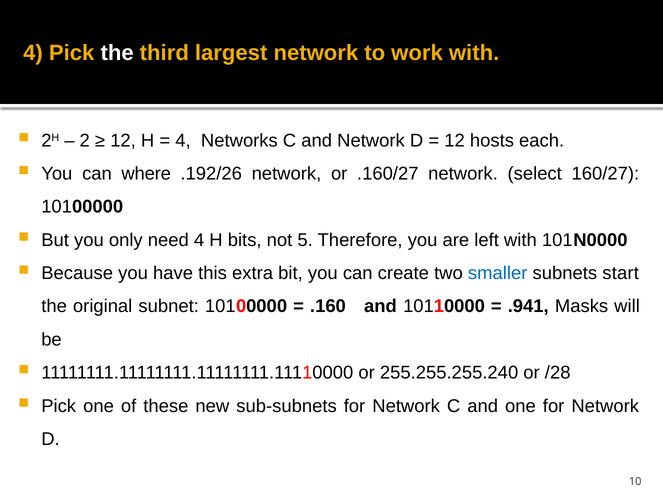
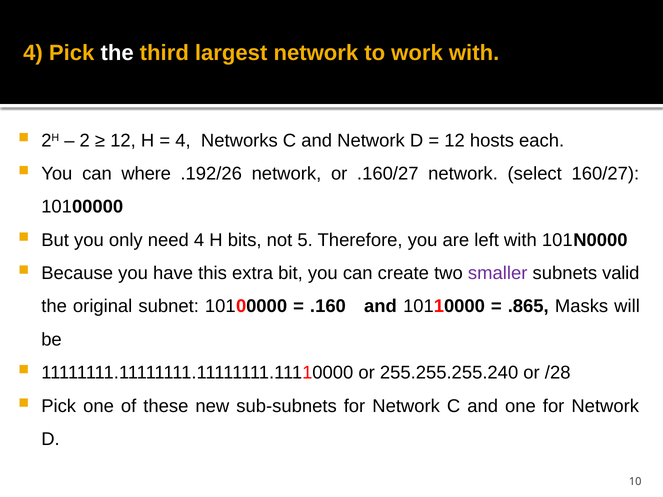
smaller colour: blue -> purple
start: start -> valid
.941: .941 -> .865
